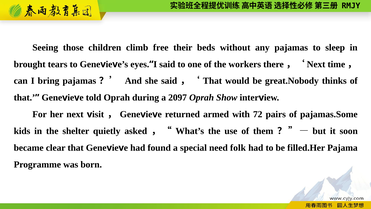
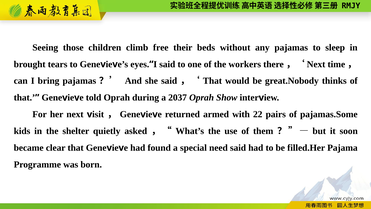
2097: 2097 -> 2037
72: 72 -> 22
need folk: folk -> said
